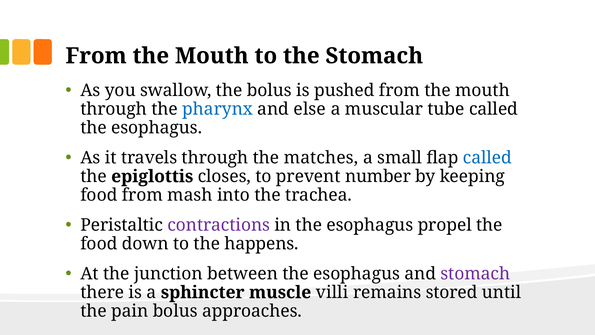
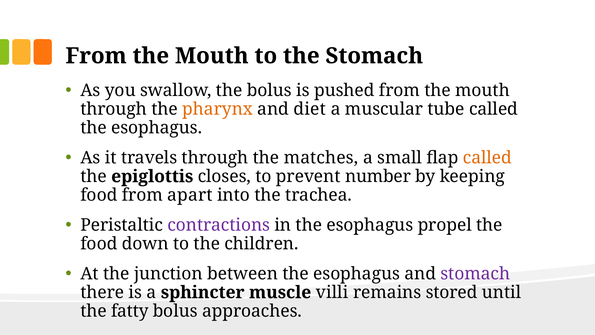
pharynx colour: blue -> orange
else: else -> diet
called at (487, 158) colour: blue -> orange
mash: mash -> apart
happens: happens -> children
pain: pain -> fatty
